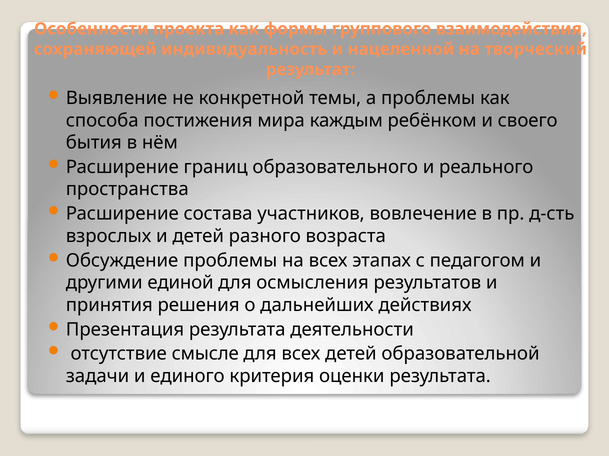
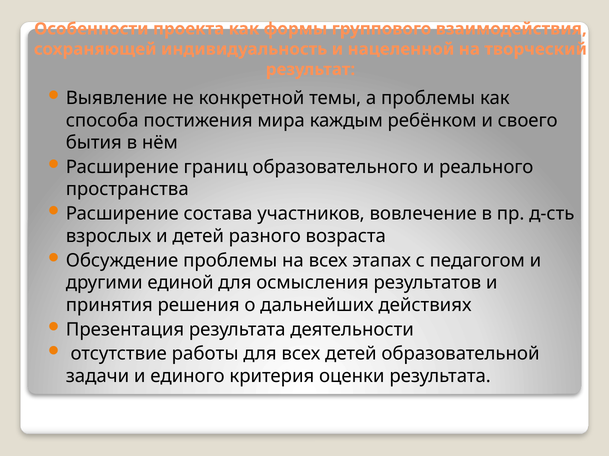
смысле: смысле -> работы
